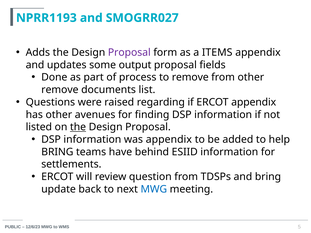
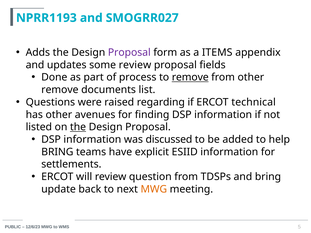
some output: output -> review
remove at (190, 77) underline: none -> present
ERCOT appendix: appendix -> technical
was appendix: appendix -> discussed
behind: behind -> explicit
MWG at (154, 189) colour: blue -> orange
